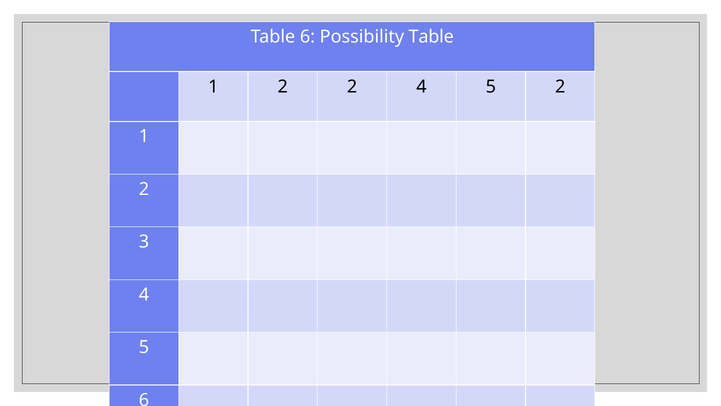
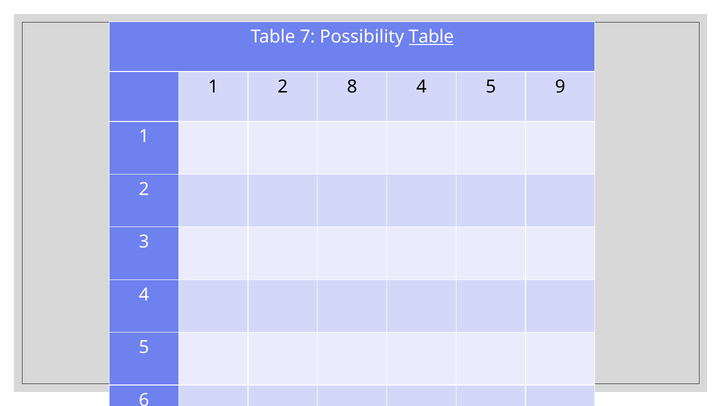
Table 6: 6 -> 7
Table at (431, 37) underline: none -> present
2 2: 2 -> 8
5 2: 2 -> 9
